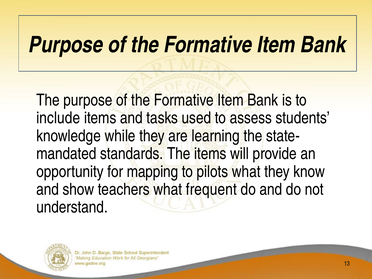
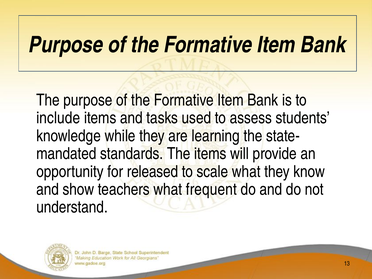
mapping: mapping -> released
pilots: pilots -> scale
